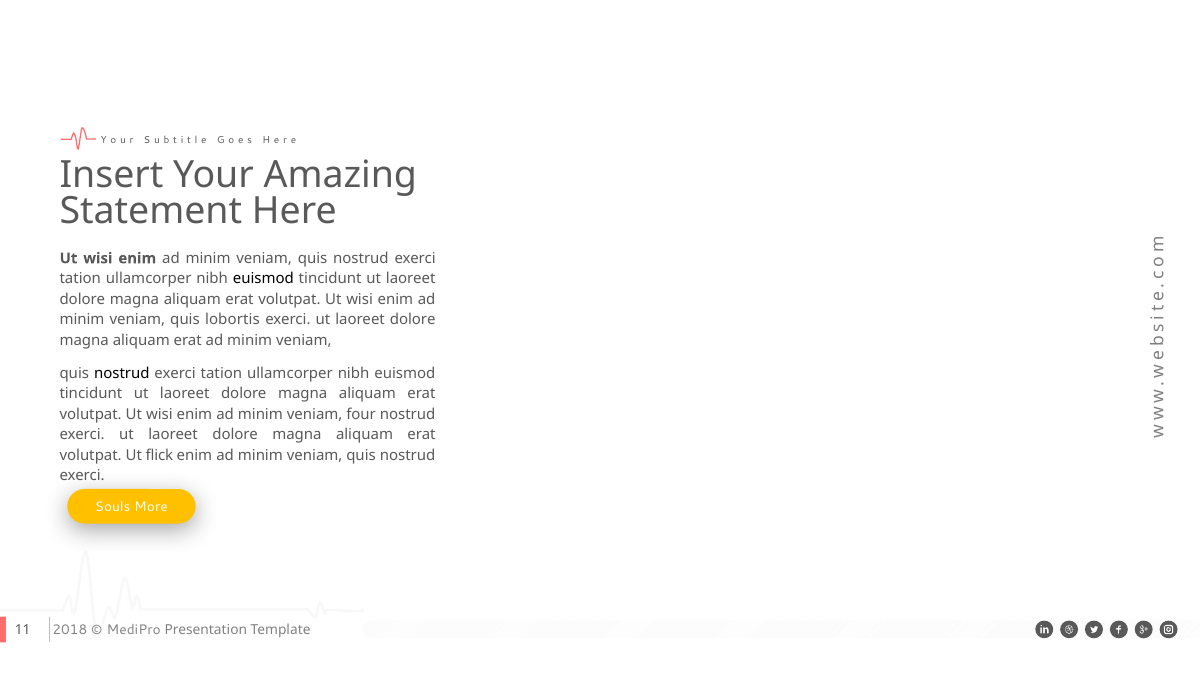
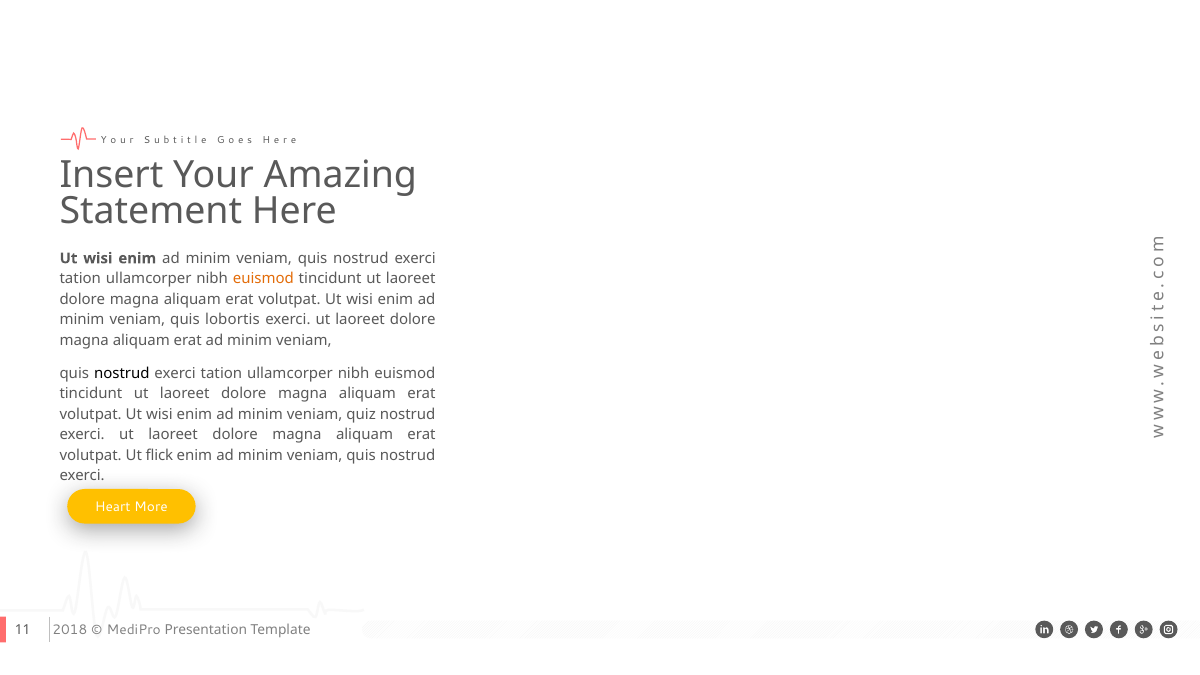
euismod at (263, 279) colour: black -> orange
four: four -> quiz
Souls: Souls -> Heart
